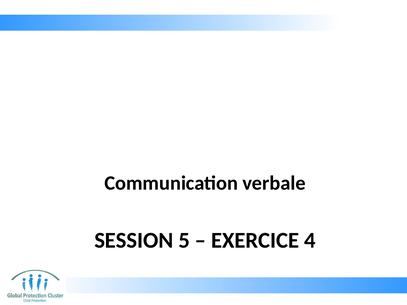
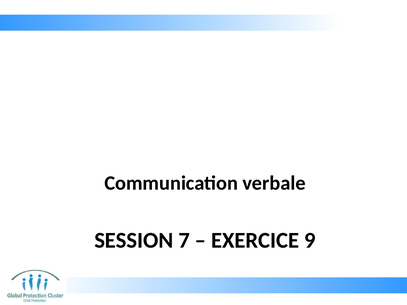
5: 5 -> 7
4: 4 -> 9
